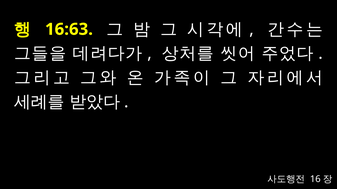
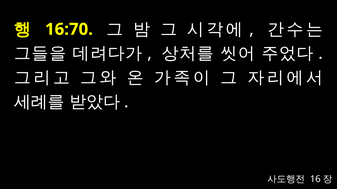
16:63: 16:63 -> 16:70
